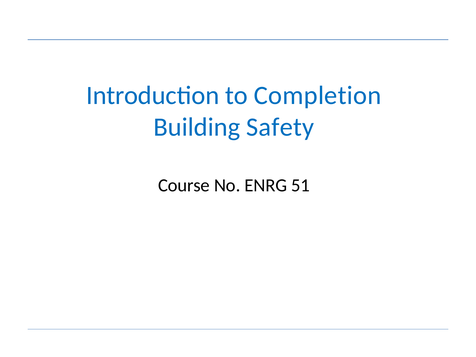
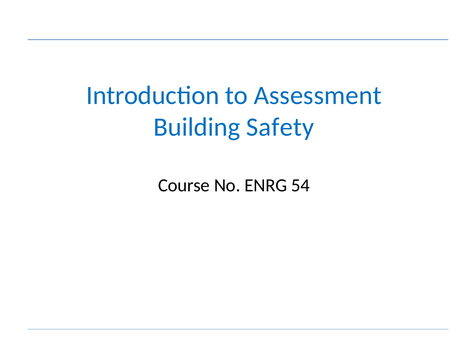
Completion: Completion -> Assessment
51: 51 -> 54
